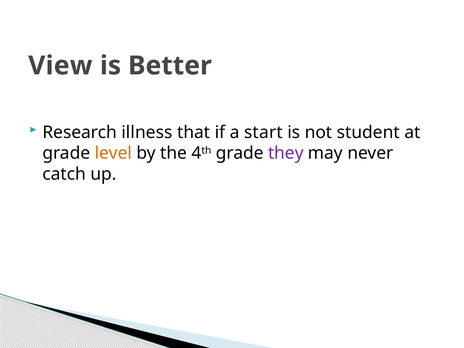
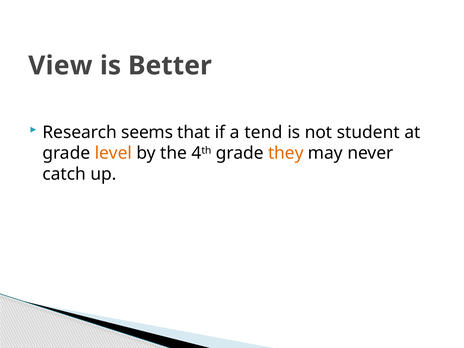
illness: illness -> seems
start: start -> tend
they colour: purple -> orange
